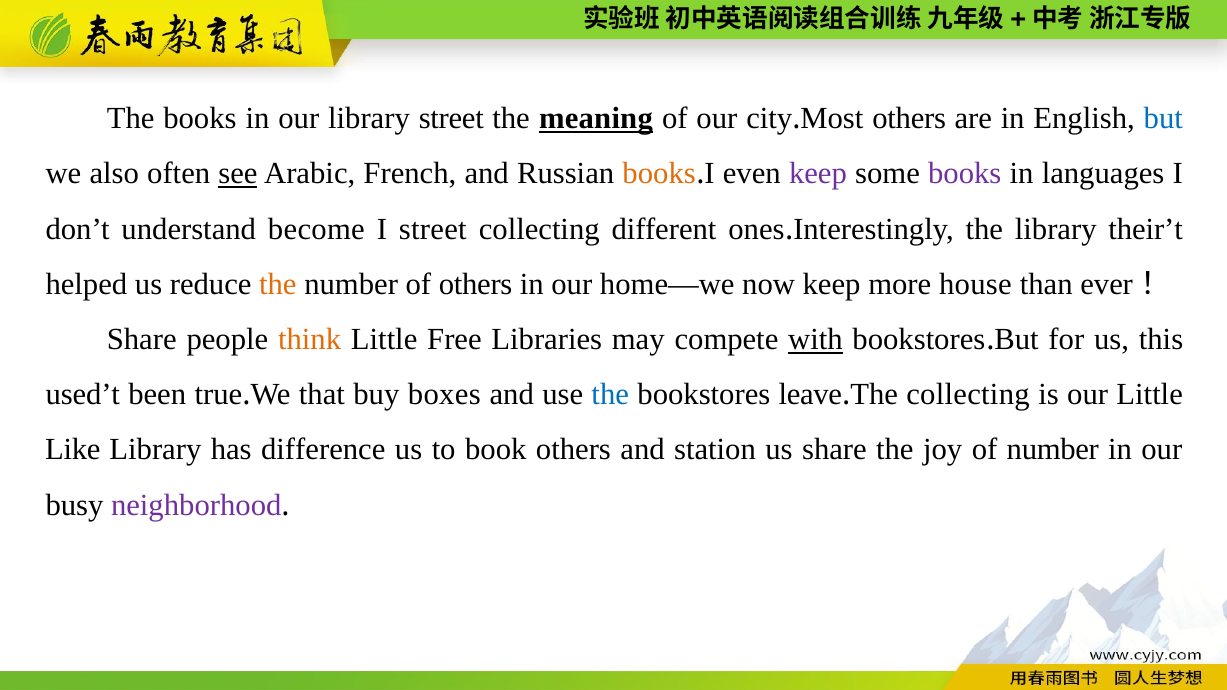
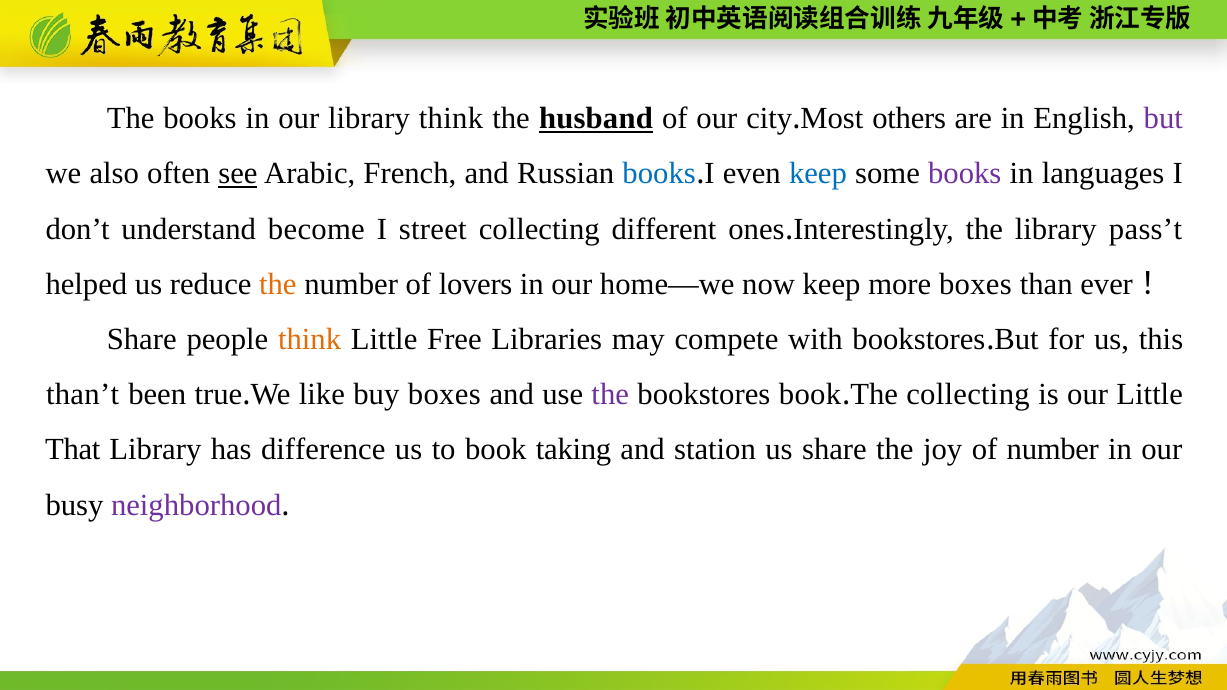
library street: street -> think
meaning: meaning -> husband
but at (1163, 119) colour: blue -> purple
books at (659, 174) colour: orange -> blue
keep at (818, 174) colour: purple -> blue
their’t: their’t -> pass’t
of others: others -> lovers
more house: house -> boxes
with underline: present -> none
used’t: used’t -> than’t
that: that -> like
the at (610, 395) colour: blue -> purple
bookstores leave: leave -> book
Like: Like -> That
book others: others -> taking
